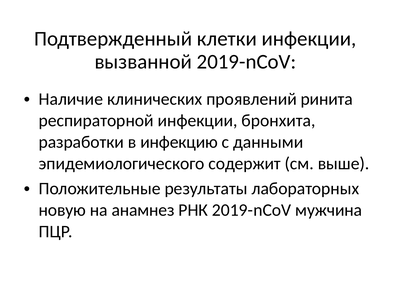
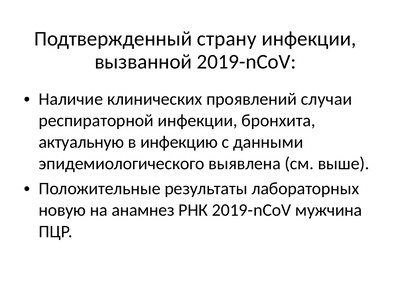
клетки: клетки -> страну
ринита: ринита -> случаи
разработки: разработки -> актуальную
содержит: содержит -> выявлена
